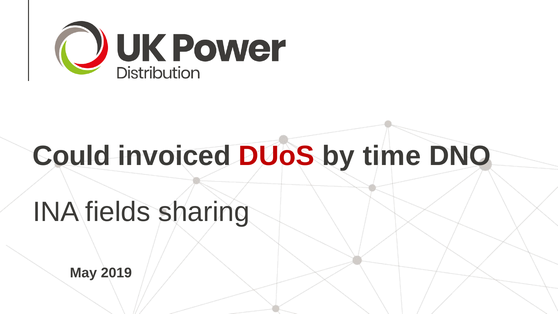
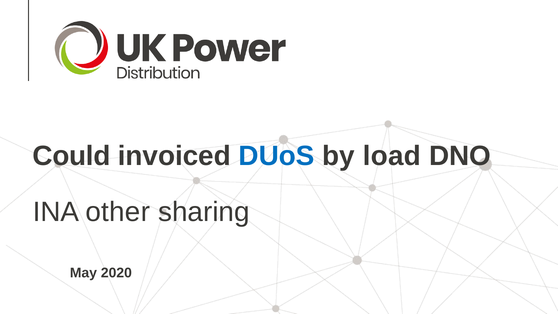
DUoS colour: red -> blue
time: time -> load
fields: fields -> other
2019: 2019 -> 2020
